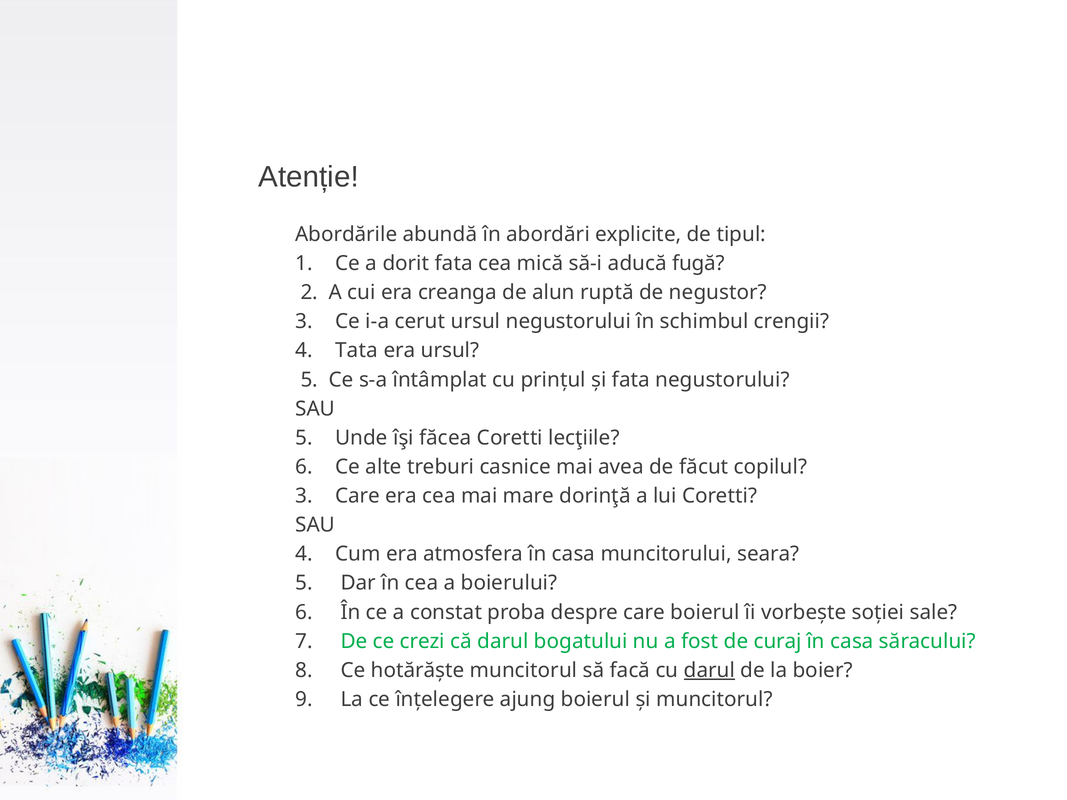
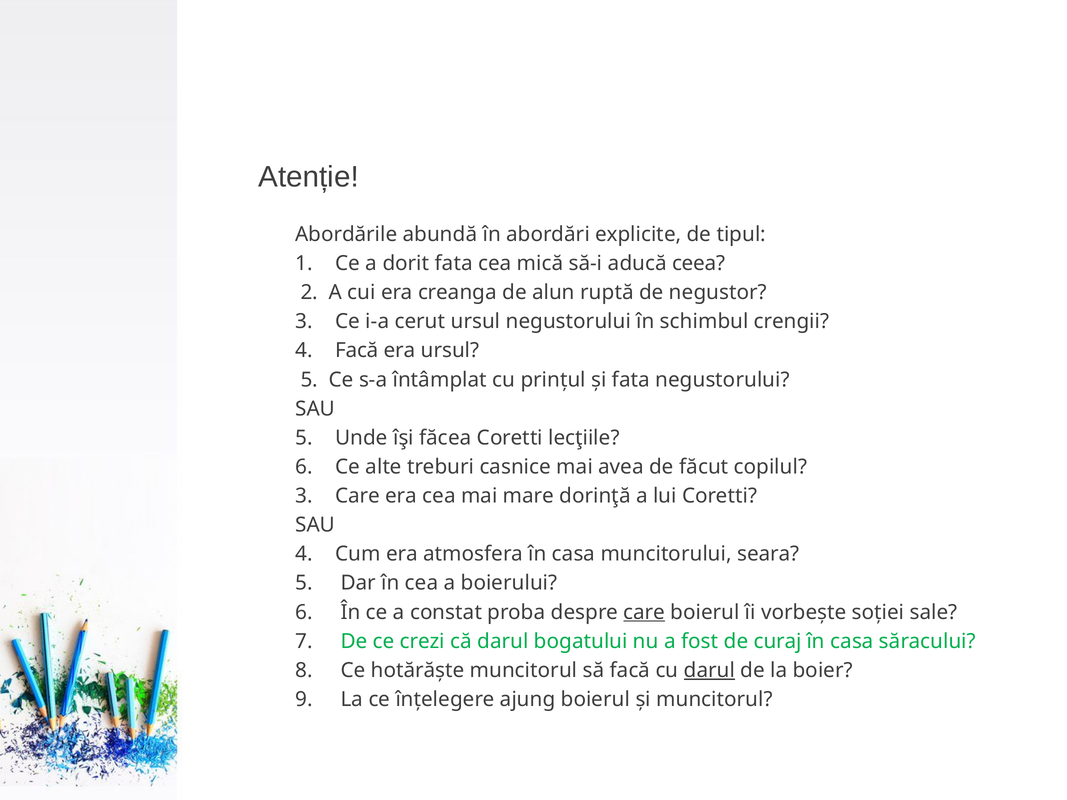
fugă: fugă -> ceea
Tata at (357, 351): Tata -> Facă
care at (644, 612) underline: none -> present
